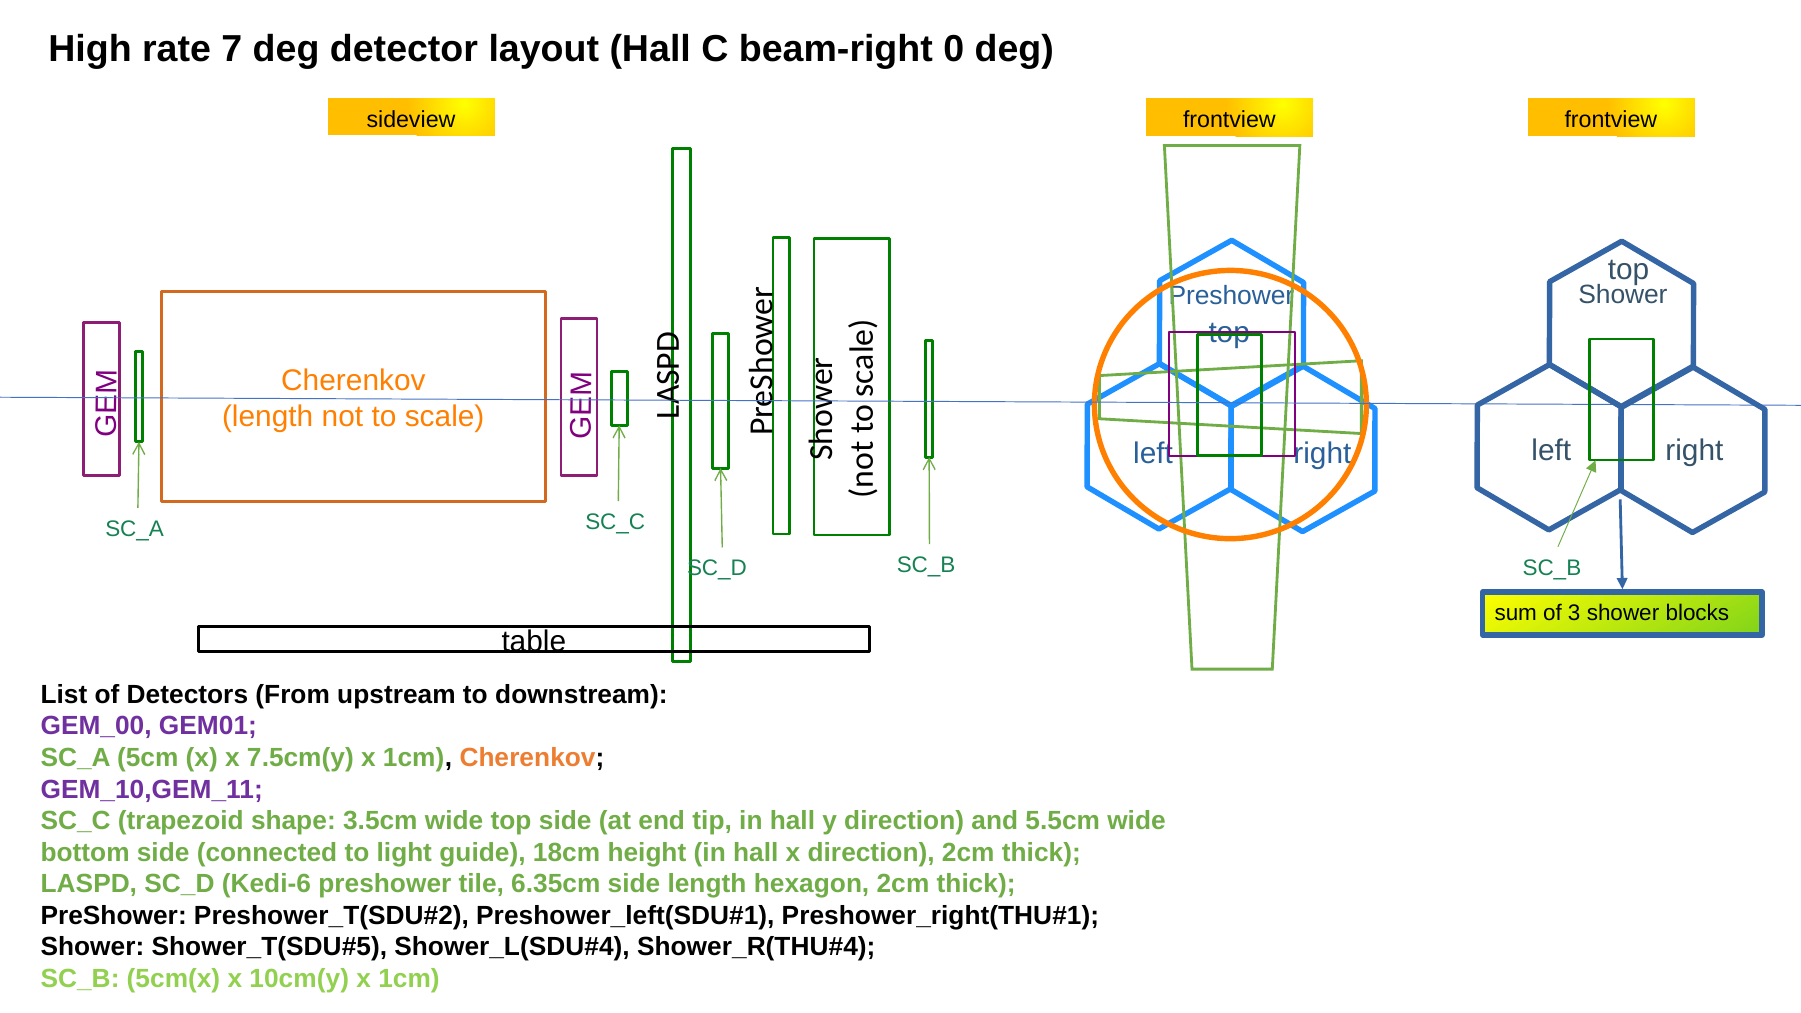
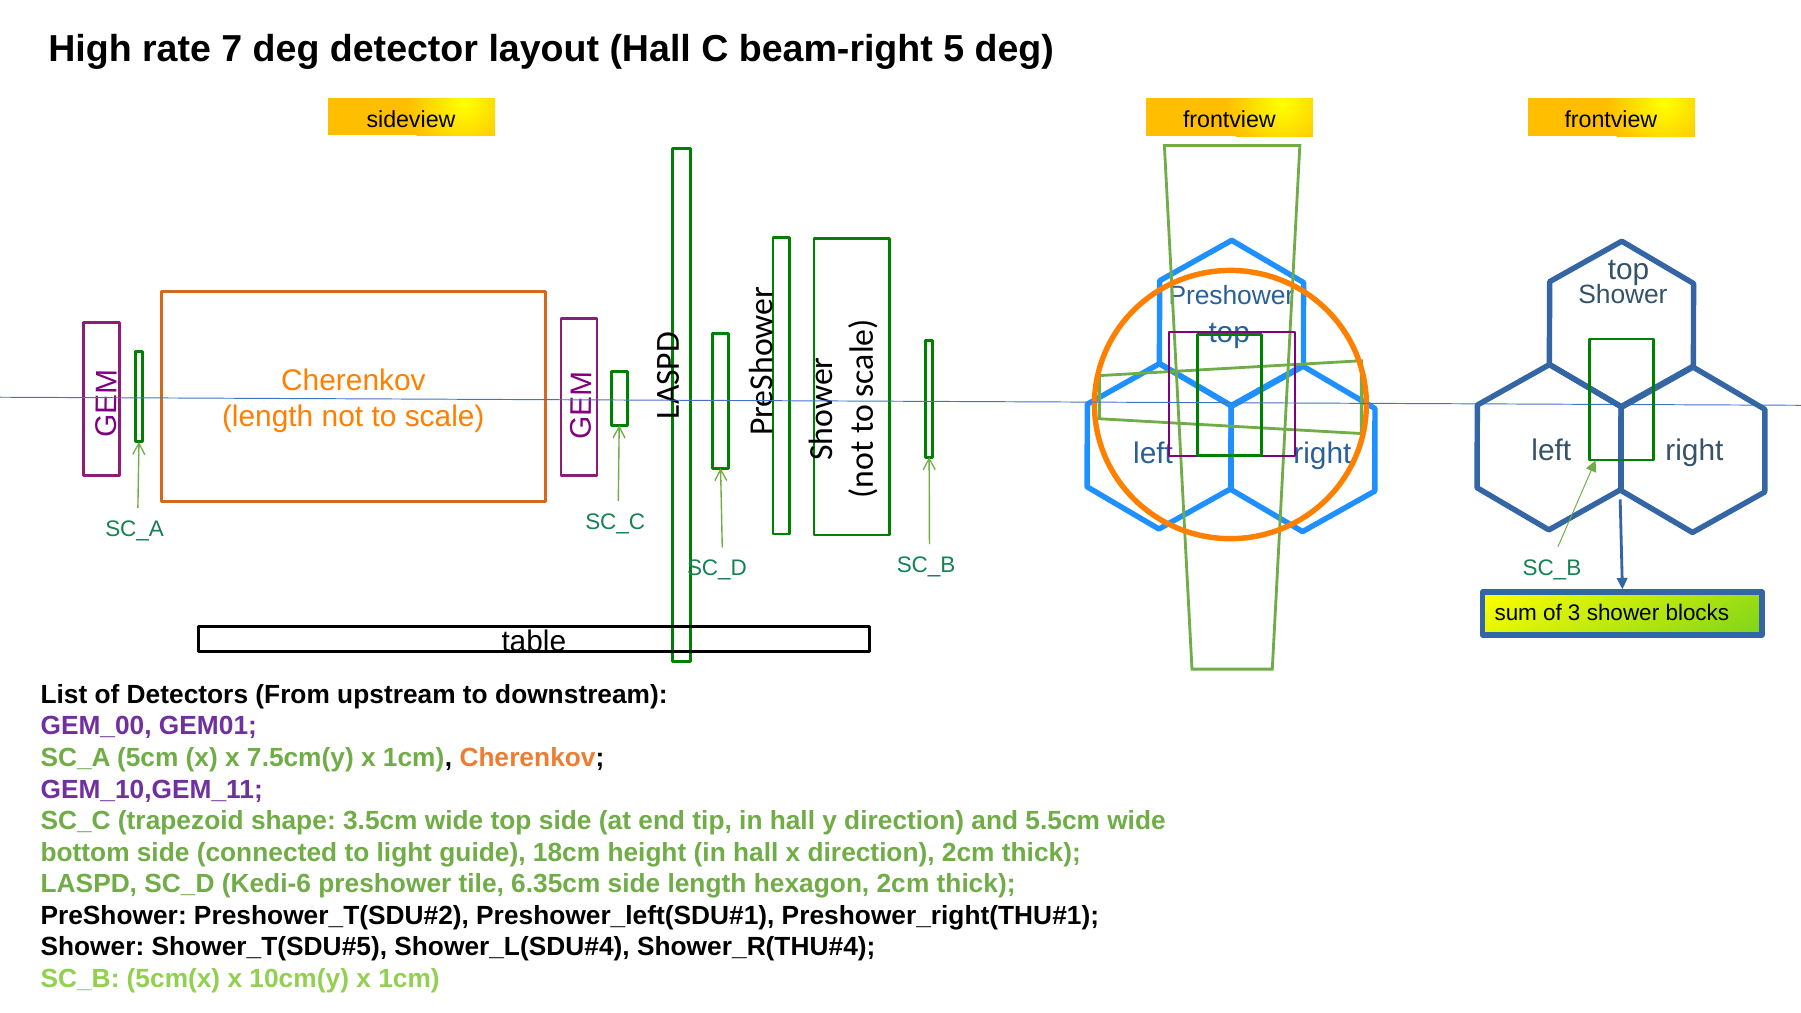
0: 0 -> 5
